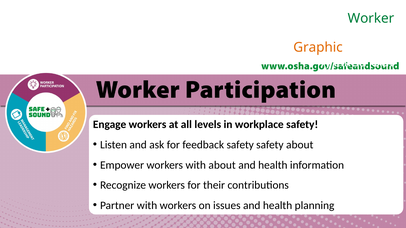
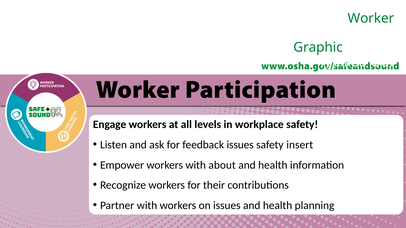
Graphic colour: orange -> green
feedback safety: safety -> issues
safety about: about -> insert
